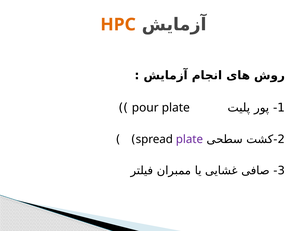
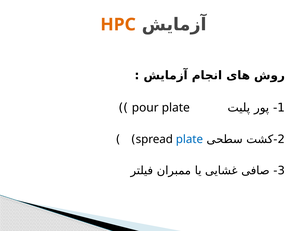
plate at (189, 139) colour: purple -> blue
